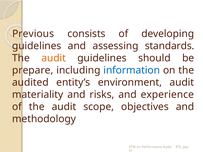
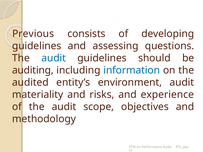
standards: standards -> questions
audit at (54, 58) colour: orange -> blue
prepare: prepare -> auditing
